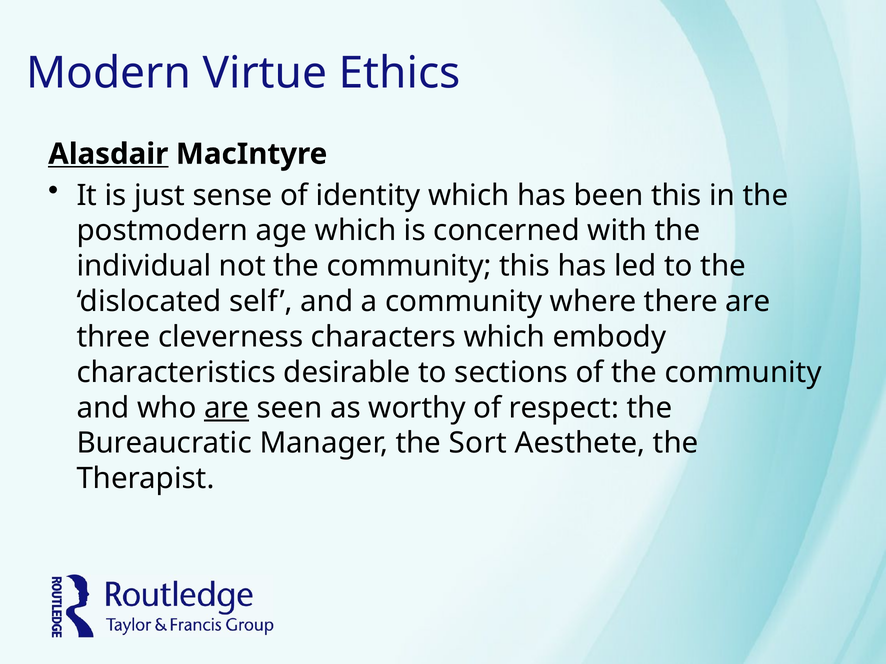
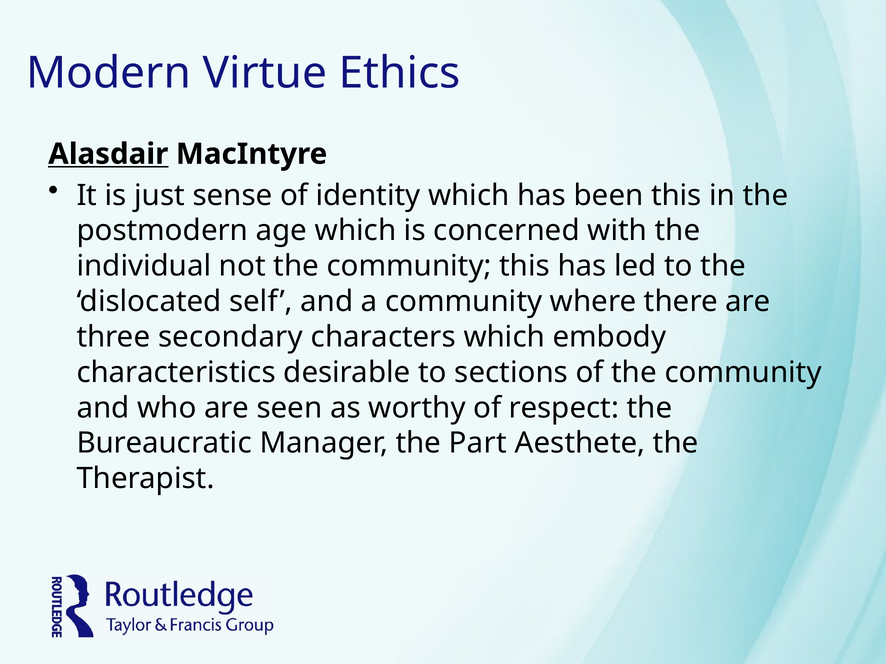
cleverness: cleverness -> secondary
are at (227, 408) underline: present -> none
Sort: Sort -> Part
